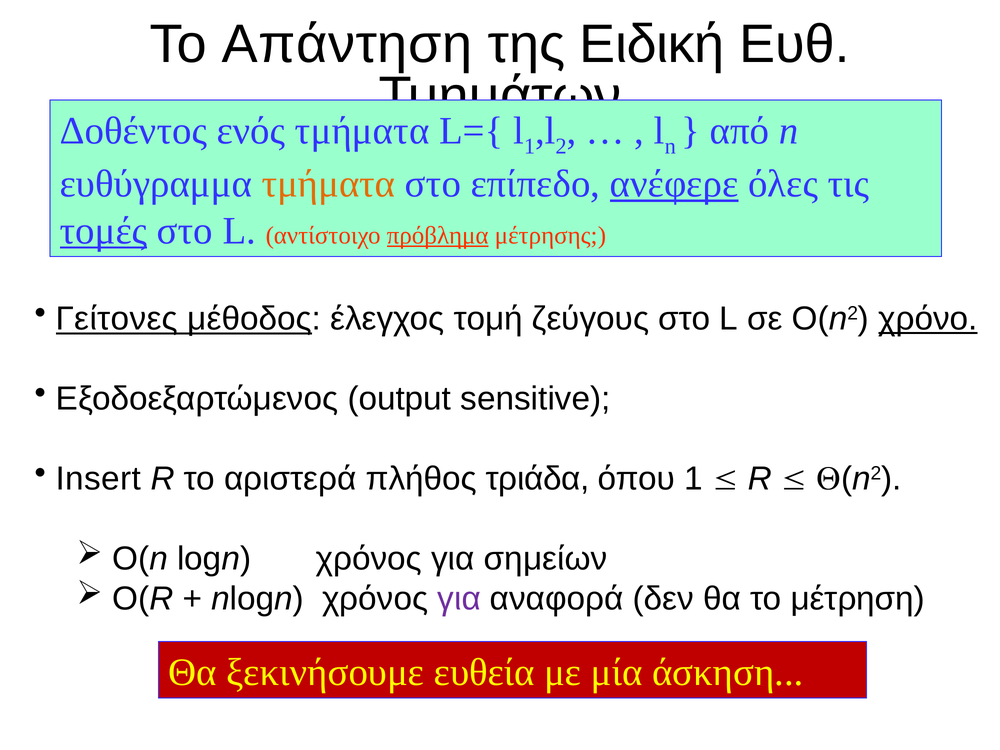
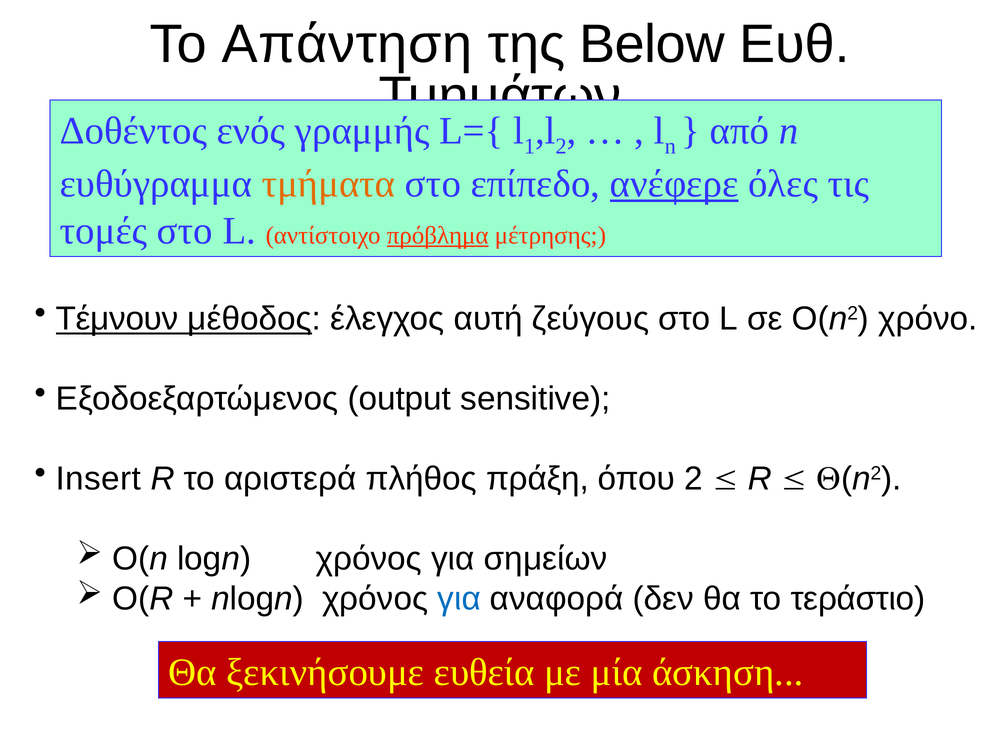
Ειδική: Ειδική -> Below
ενός τμήματα: τμήματα -> γραμμής
τομές underline: present -> none
Γείτονες: Γείτονες -> Τέμνουν
τομή: τομή -> αυτή
χρόνο underline: present -> none
τριάδα: τριάδα -> πράξη
όπου 1: 1 -> 2
για at (459, 599) colour: purple -> blue
μέτρηση: μέτρηση -> τεράστιο
